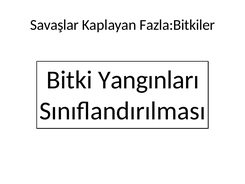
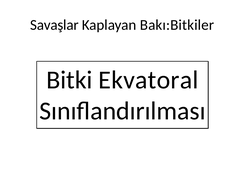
Fazla:Bitkiler: Fazla:Bitkiler -> Bakı:Bitkiler
Yangınları: Yangınları -> Ekvatoral
